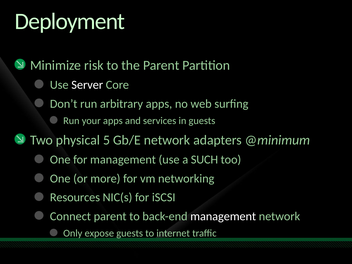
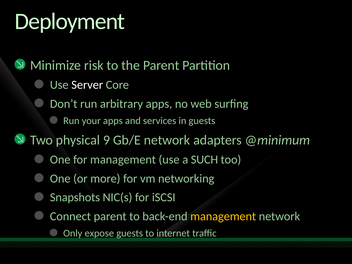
5: 5 -> 9
Resources: Resources -> Snapshots
management at (223, 216) colour: white -> yellow
